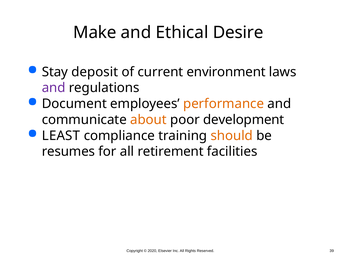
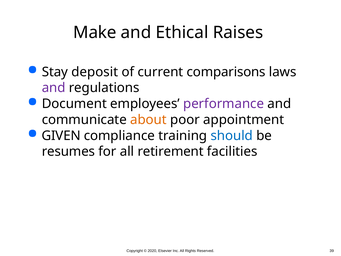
Desire: Desire -> Raises
environment: environment -> comparisons
performance colour: orange -> purple
development: development -> appointment
LEAST: LEAST -> GIVEN
should colour: orange -> blue
